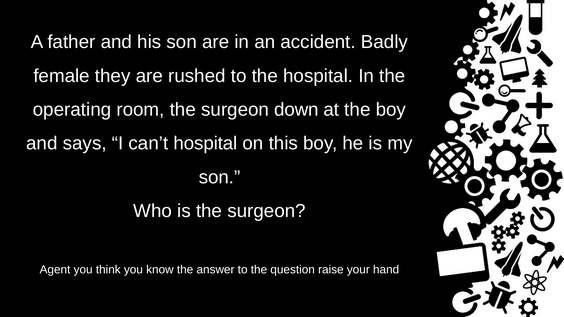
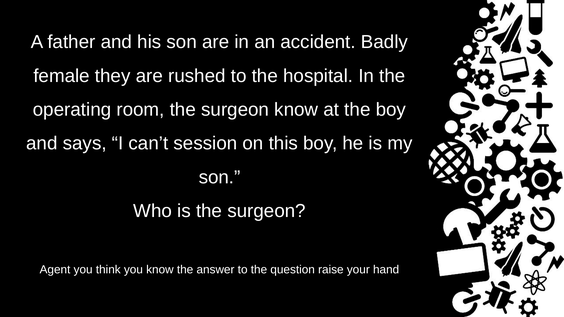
surgeon down: down -> know
can’t hospital: hospital -> session
